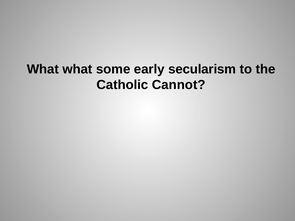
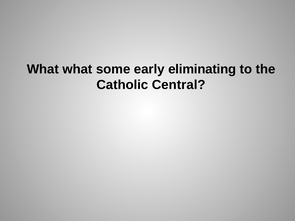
secularism: secularism -> eliminating
Cannot: Cannot -> Central
